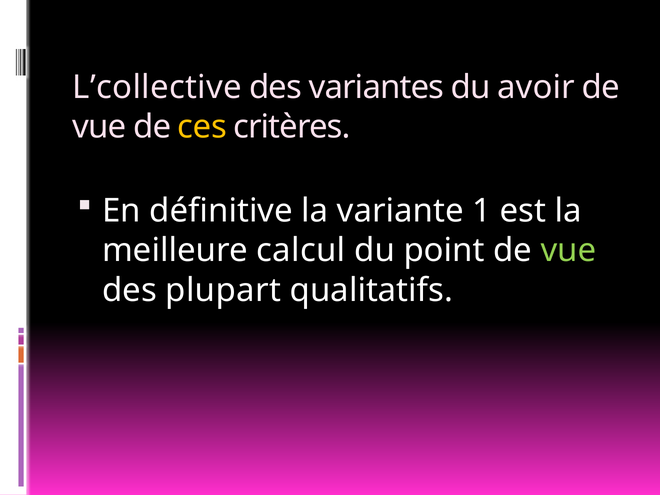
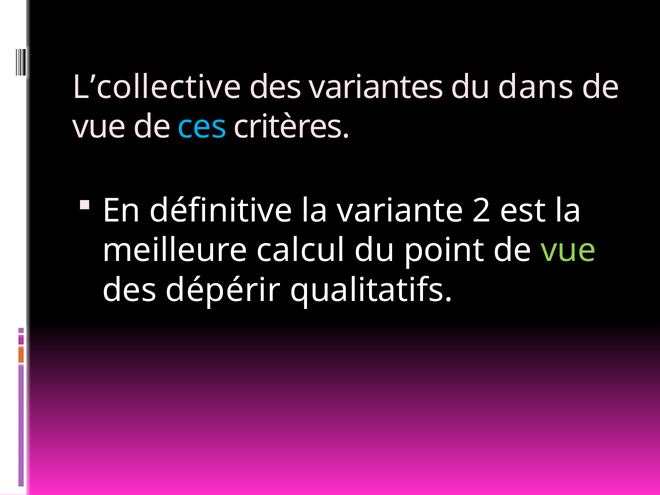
avoir: avoir -> dans
ces colour: yellow -> light blue
1: 1 -> 2
plupart: plupart -> dépérir
